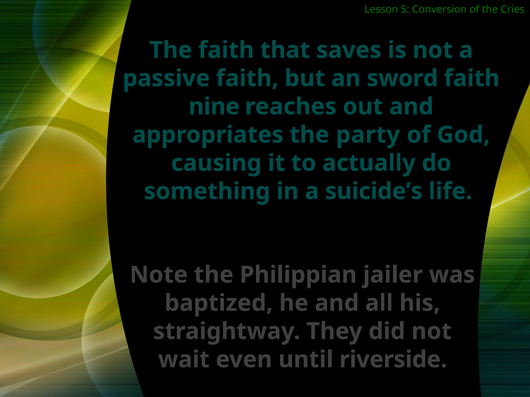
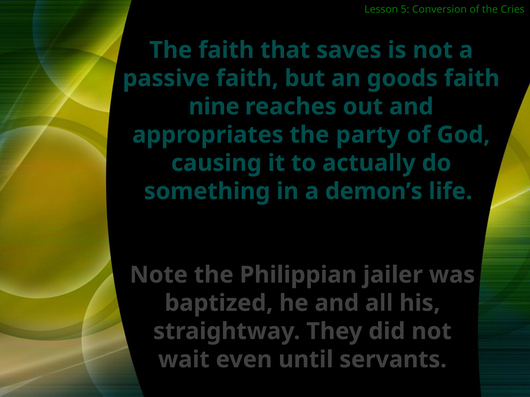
sword: sword -> goods
suicide’s: suicide’s -> demon’s
riverside: riverside -> servants
